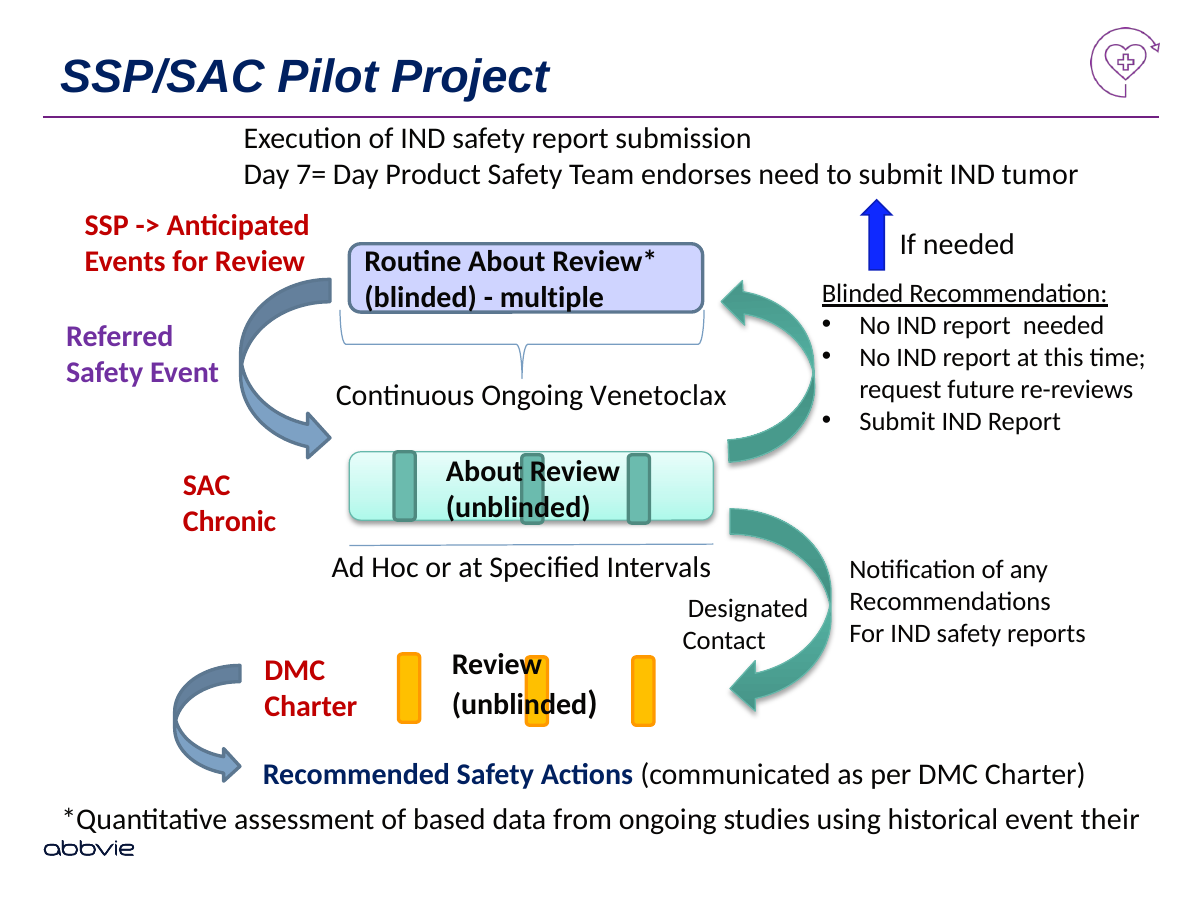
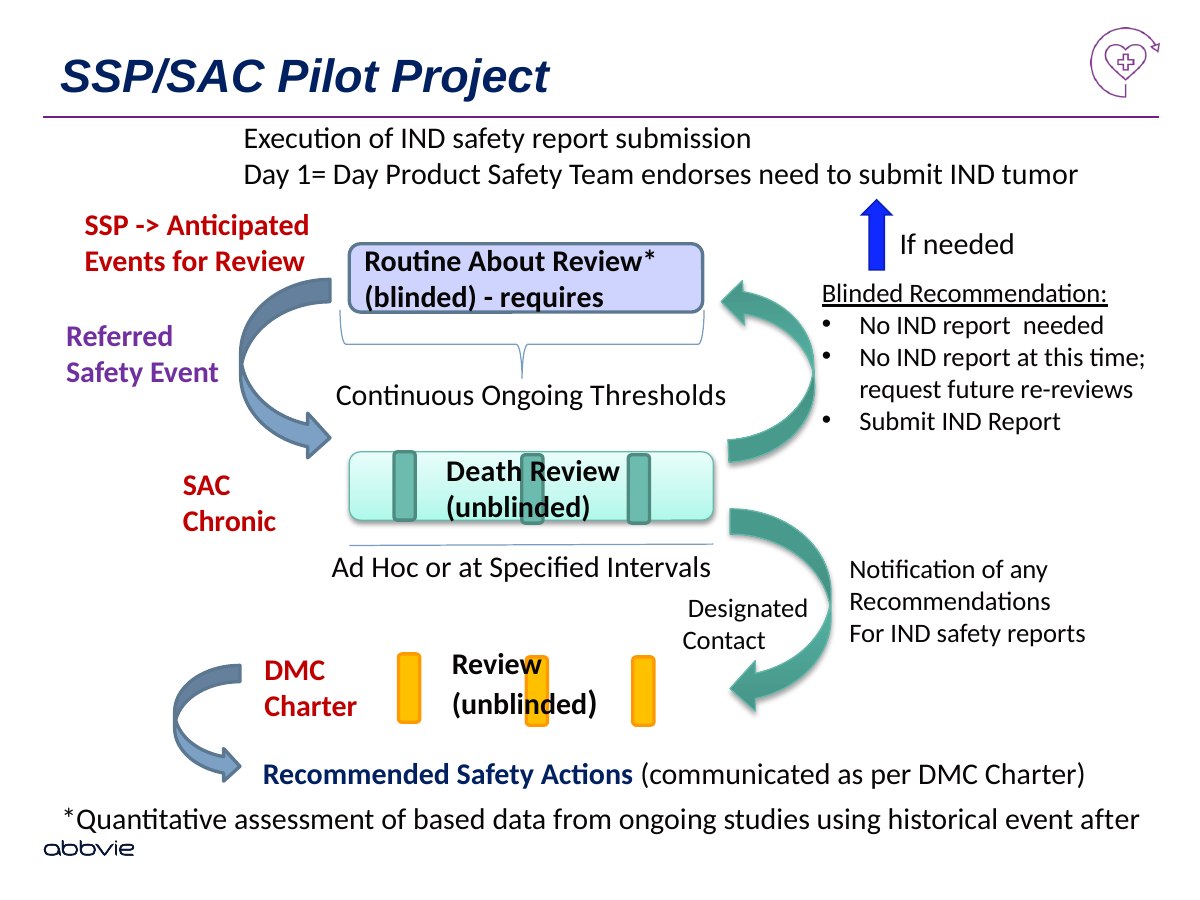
7=: 7= -> 1=
multiple: multiple -> requires
Venetoclax: Venetoclax -> Thresholds
About at (484, 471): About -> Death
their: their -> after
